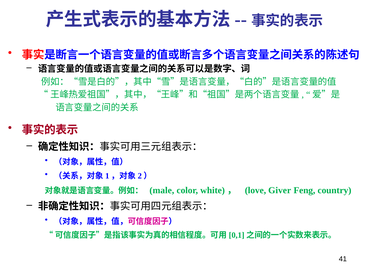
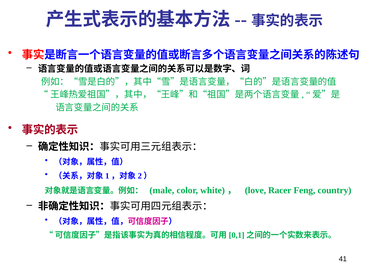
Giver: Giver -> Racer
